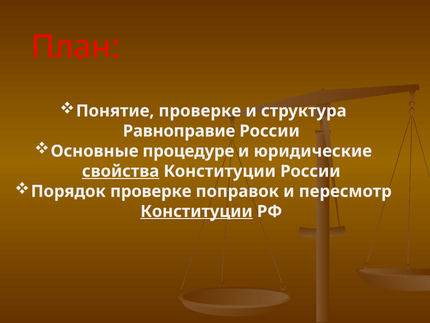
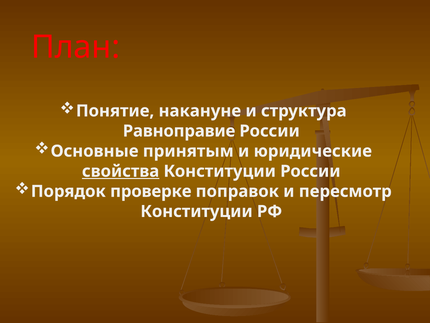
Понятие проверке: проверке -> накануне
процедуре: процедуре -> принятым
Конституции at (197, 211) underline: present -> none
